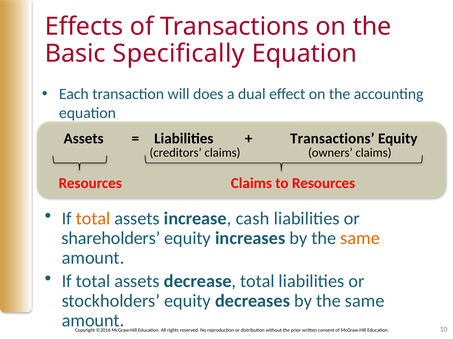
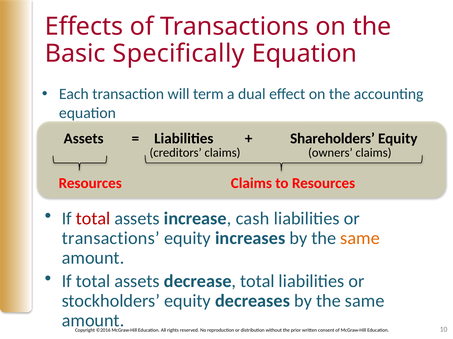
does: does -> term
Transactions at (332, 139): Transactions -> Shareholders
total at (93, 219) colour: orange -> red
shareholders at (111, 239): shareholders -> transactions
